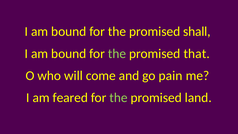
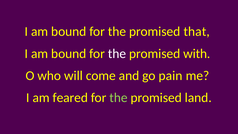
shall: shall -> that
the at (117, 54) colour: light green -> white
that: that -> with
